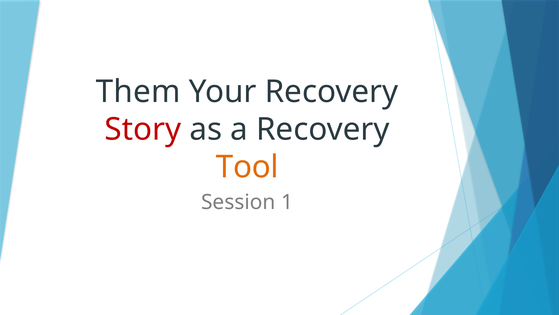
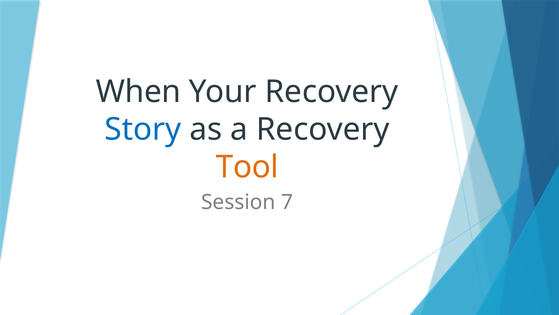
Them: Them -> When
Story colour: red -> blue
1: 1 -> 7
